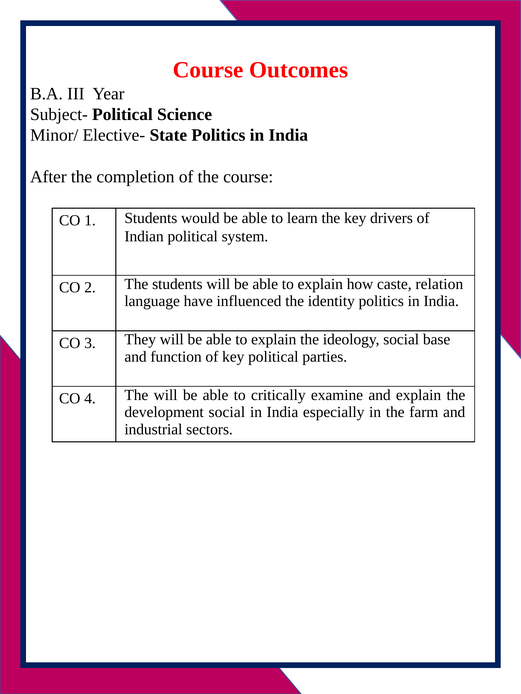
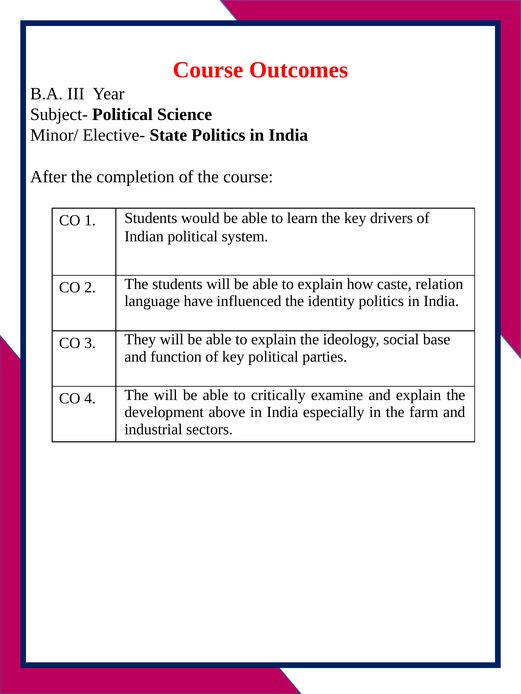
development social: social -> above
